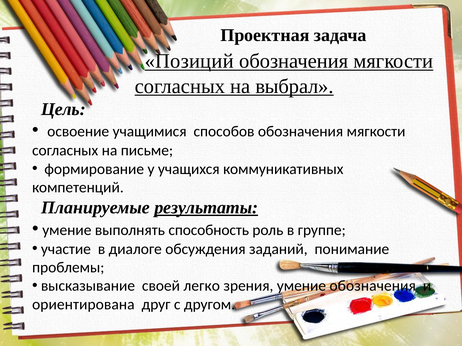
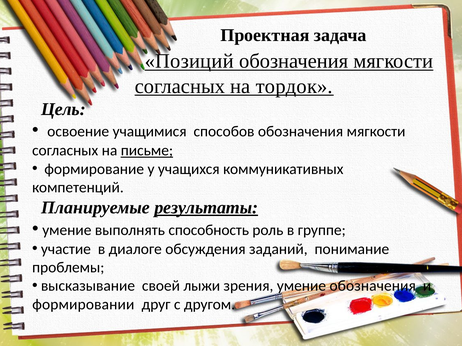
выбрал: выбрал -> тордок
письме underline: none -> present
легко: легко -> лыжи
ориентирована: ориентирована -> формировании
